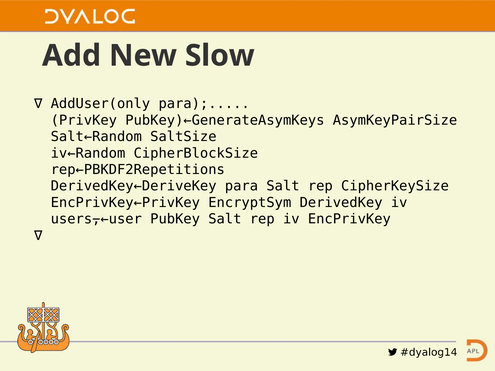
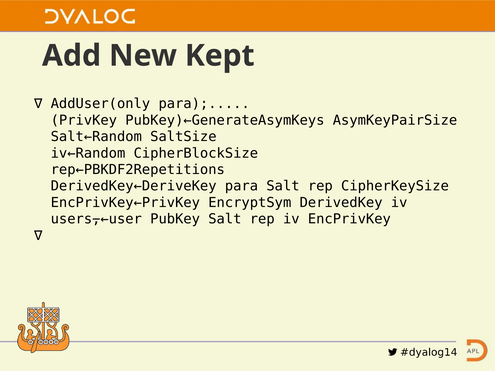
Slow: Slow -> Kept
